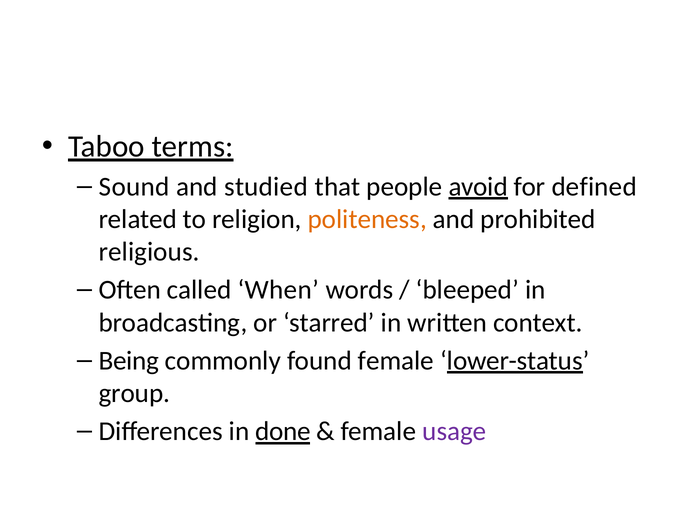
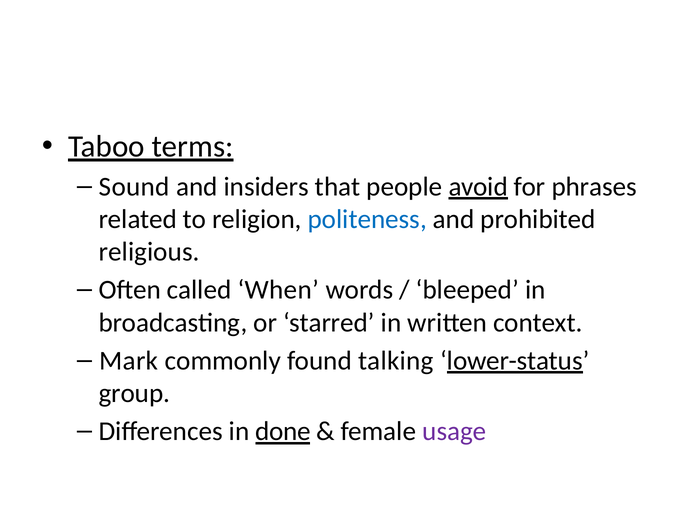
studied: studied -> insiders
defined: defined -> phrases
politeness colour: orange -> blue
Being: Being -> Mark
found female: female -> talking
